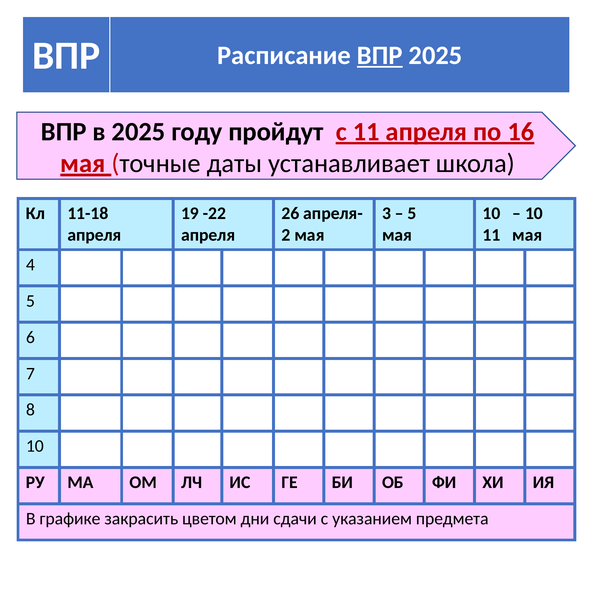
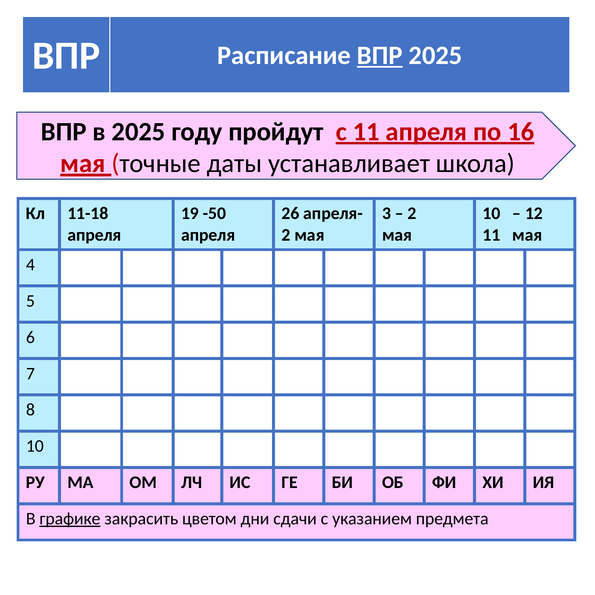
-22: -22 -> -50
5 at (412, 213): 5 -> 2
10 at (534, 213): 10 -> 12
графике underline: none -> present
